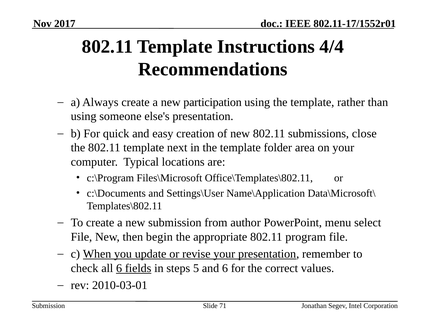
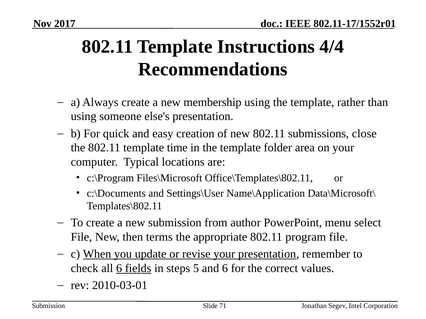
participation: participation -> membership
next: next -> time
begin: begin -> terms
